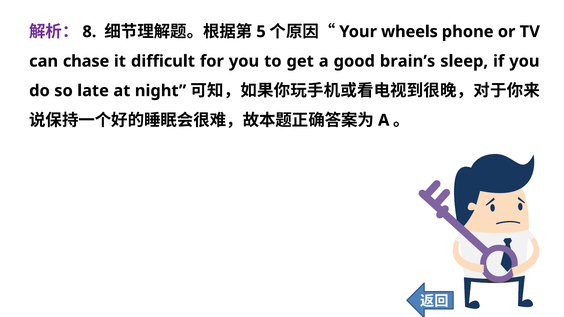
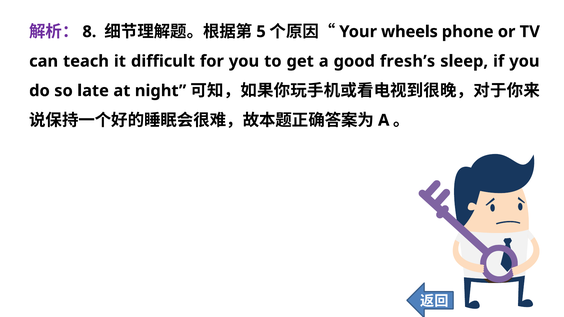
chase: chase -> teach
brain’s: brain’s -> fresh’s
